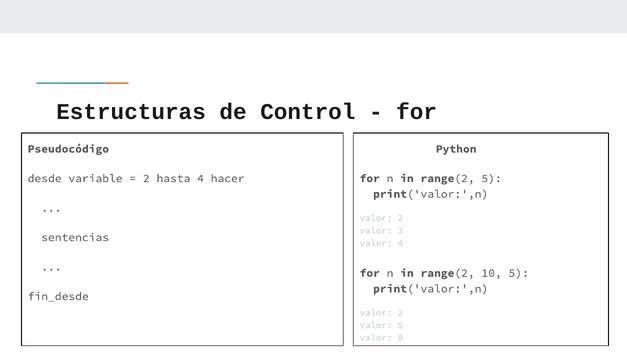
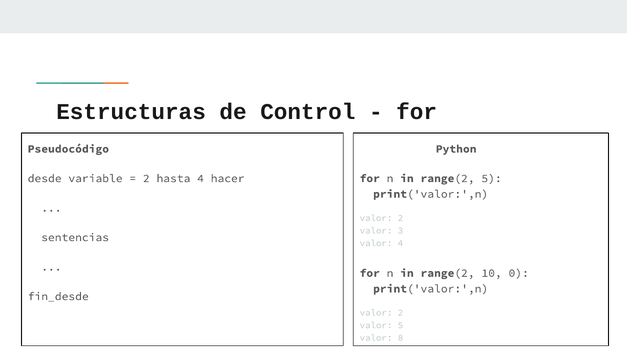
10 5: 5 -> 0
